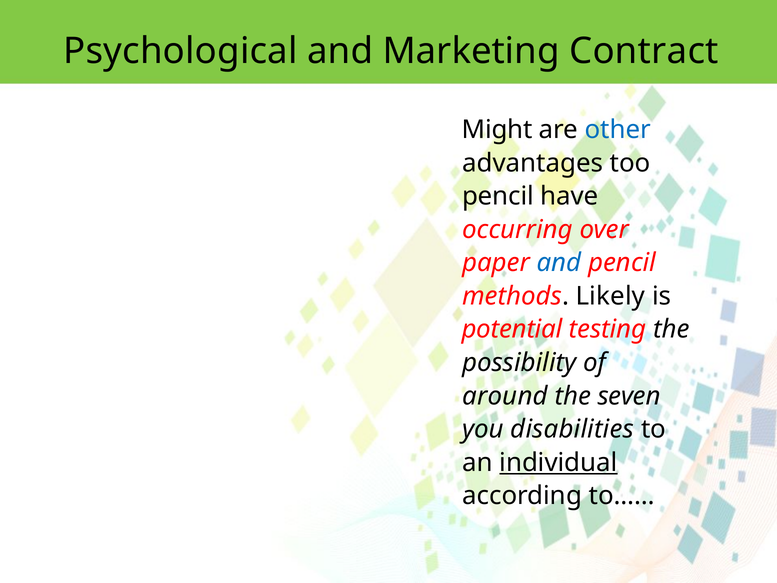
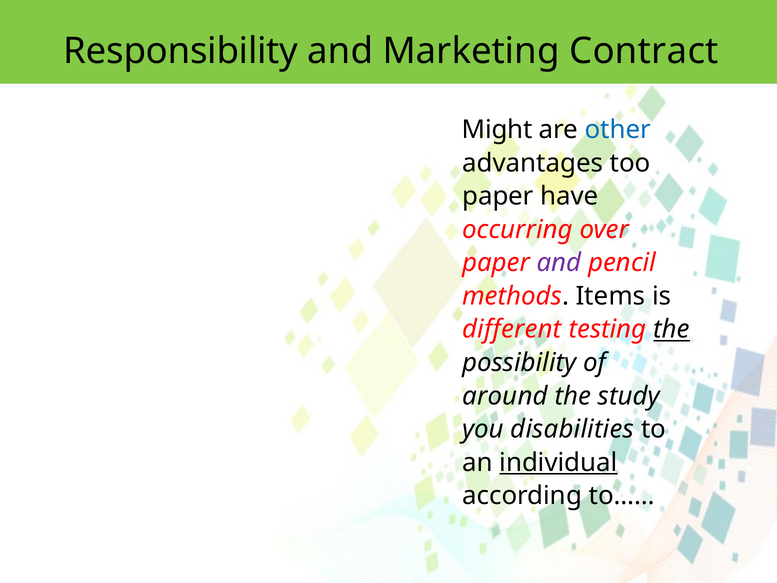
Psychological: Psychological -> Responsibility
pencil at (498, 196): pencil -> paper
and at (559, 263) colour: blue -> purple
Likely: Likely -> Items
potential: potential -> different
the at (672, 329) underline: none -> present
seven: seven -> study
